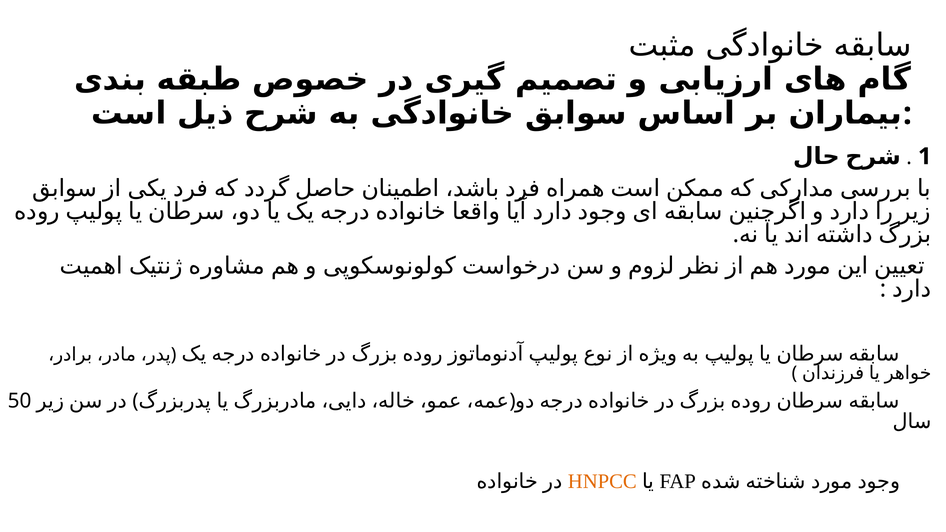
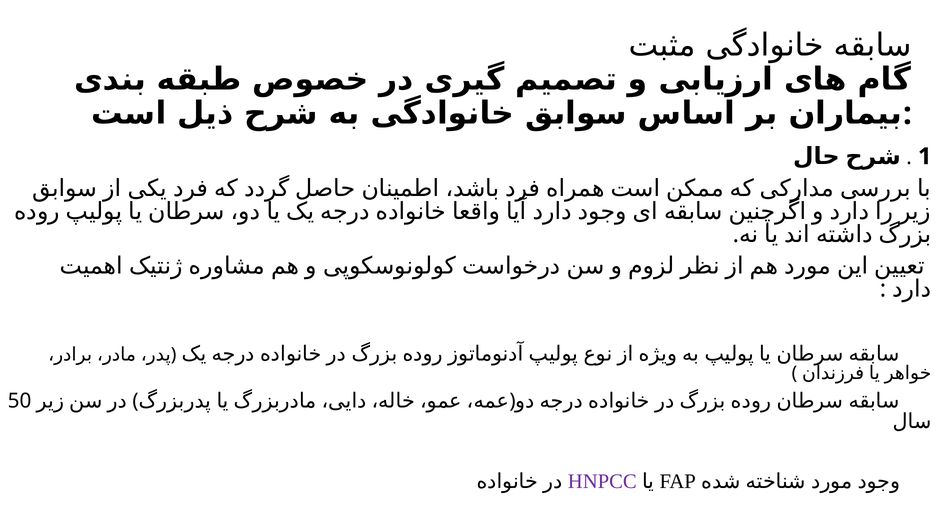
HNPCC colour: orange -> purple
